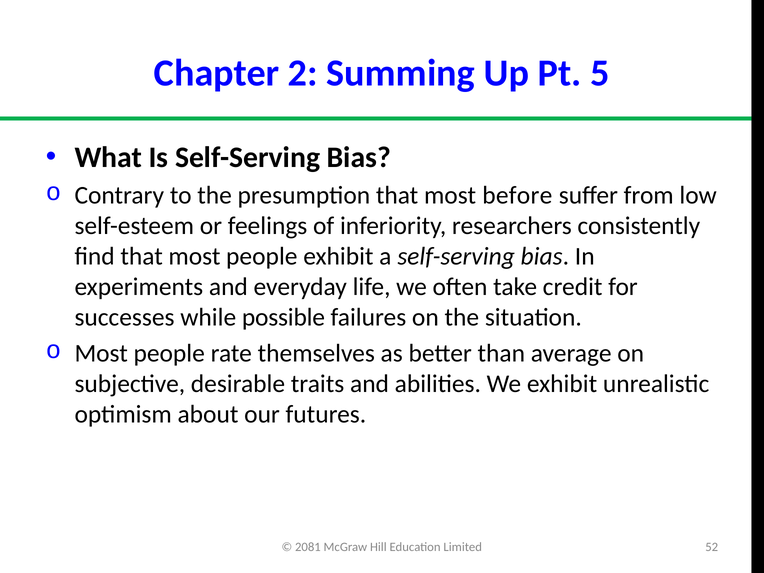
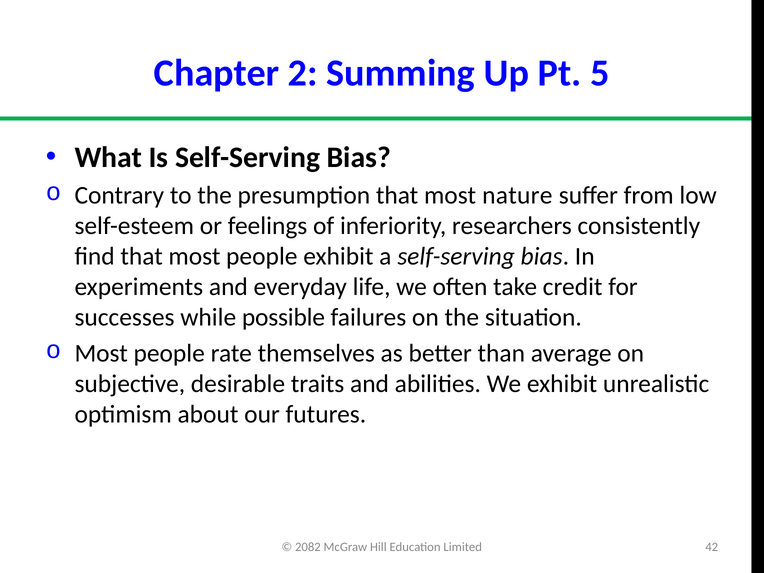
before: before -> nature
2081: 2081 -> 2082
52: 52 -> 42
